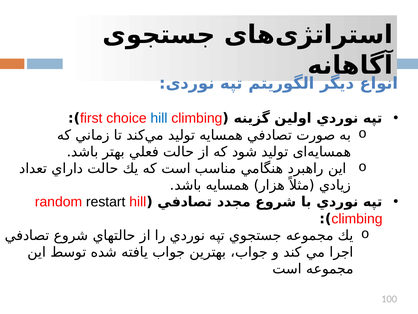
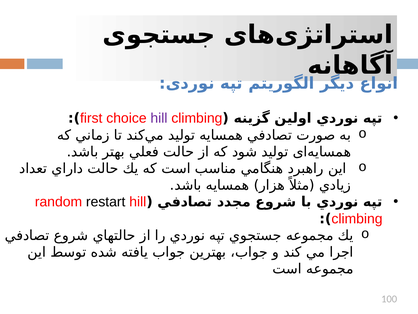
hill at (159, 118) colour: blue -> purple
